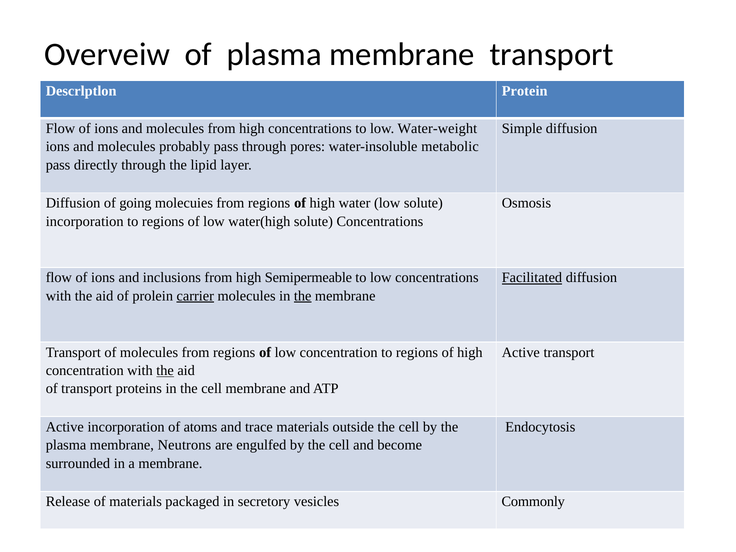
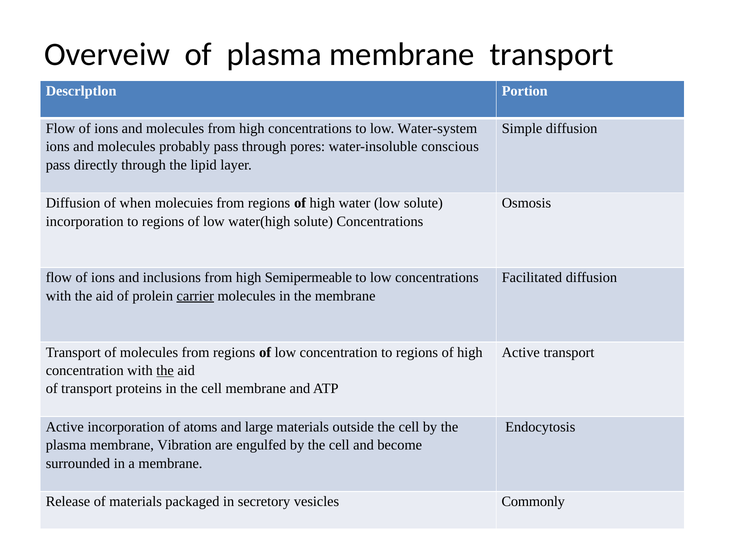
Protein: Protein -> Portion
Water-weight: Water-weight -> Water-system
metabolic: metabolic -> conscious
going: going -> when
Facilitated underline: present -> none
the at (303, 296) underline: present -> none
trace: trace -> large
Neutrons: Neutrons -> Vibration
